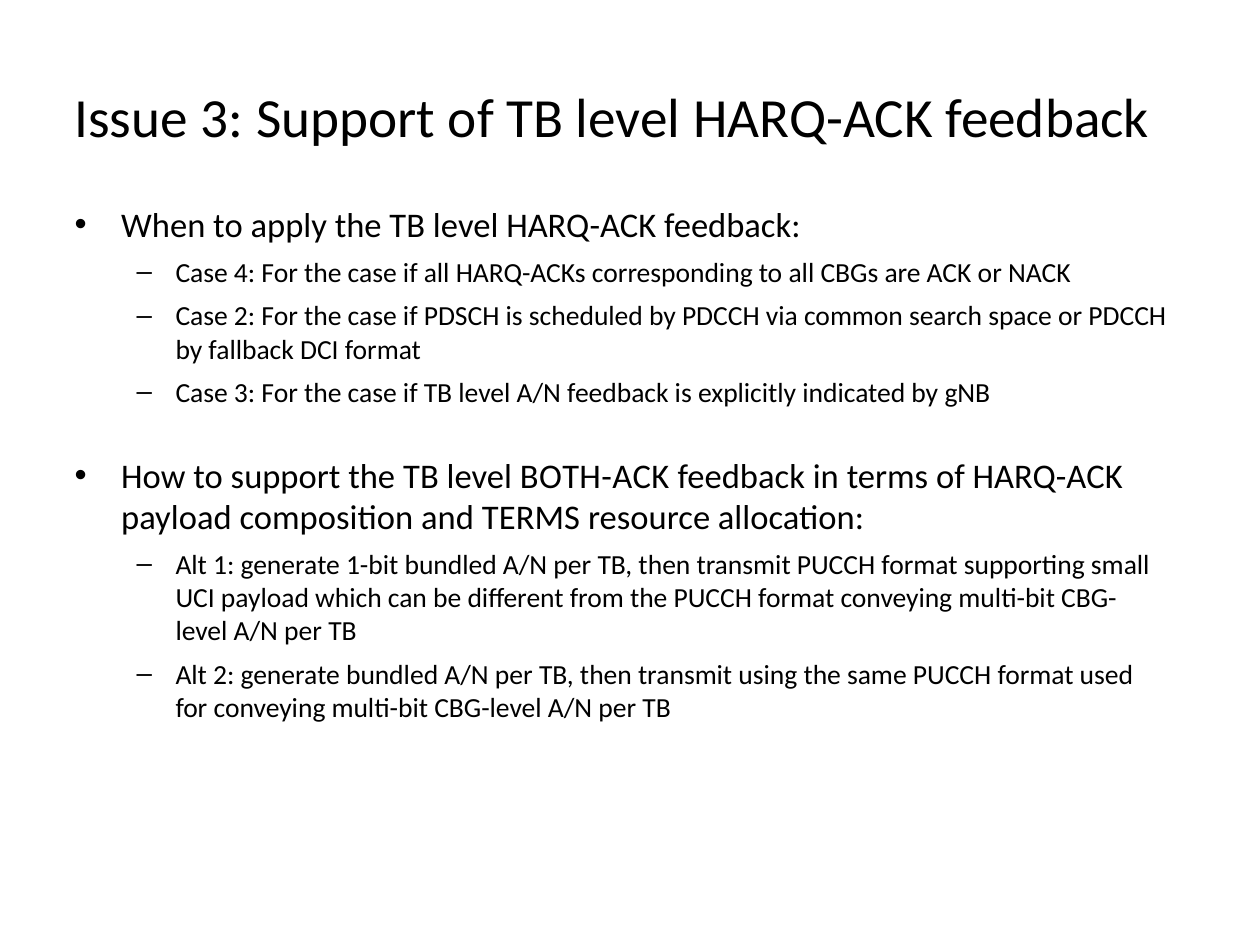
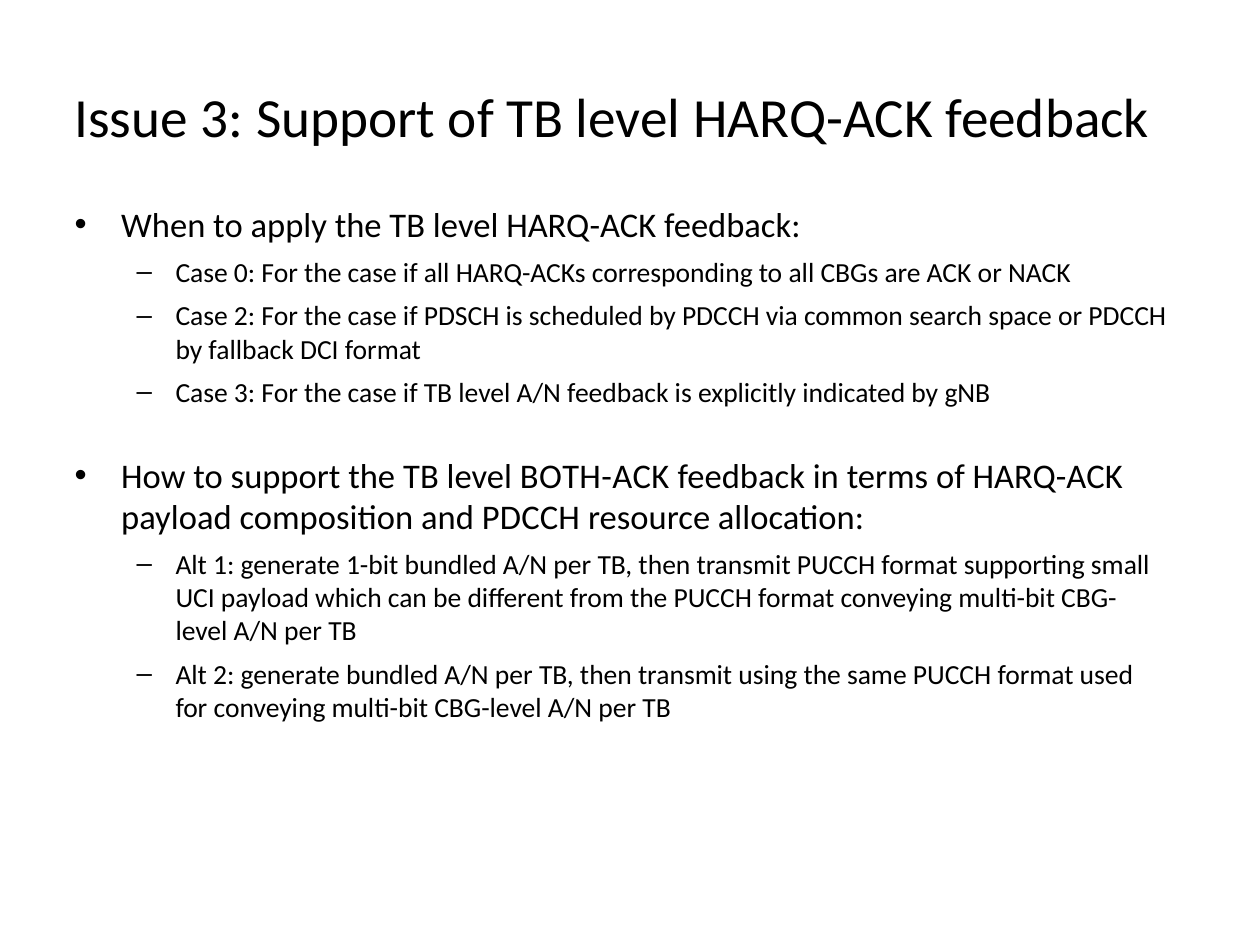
4: 4 -> 0
and TERMS: TERMS -> PDCCH
